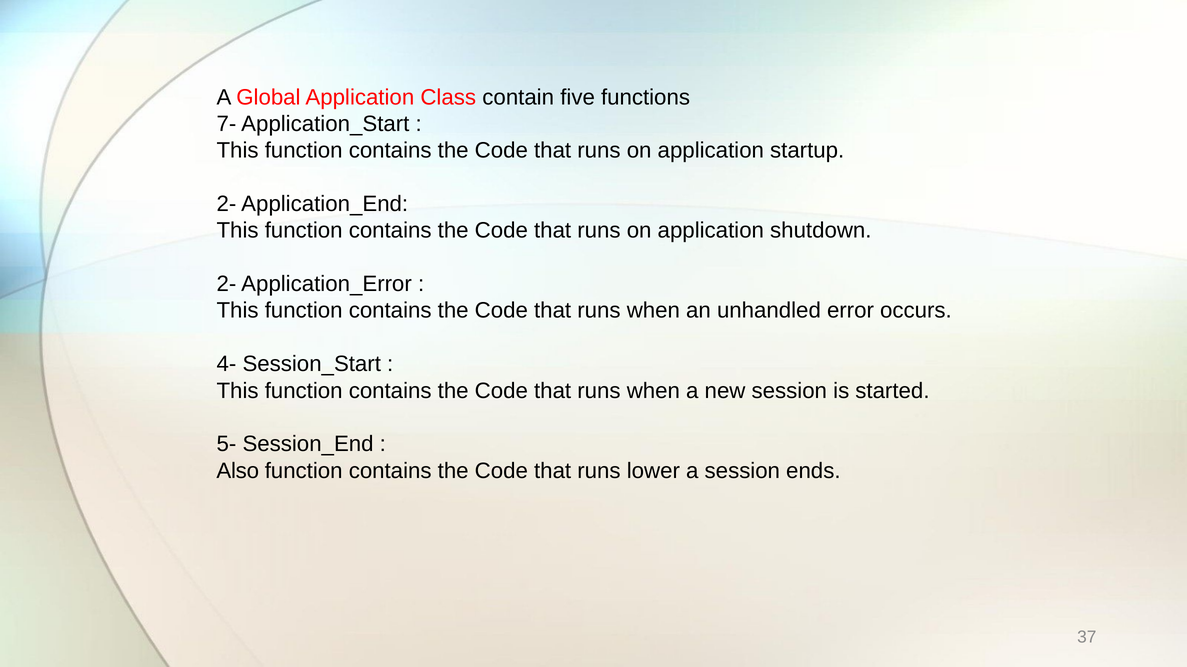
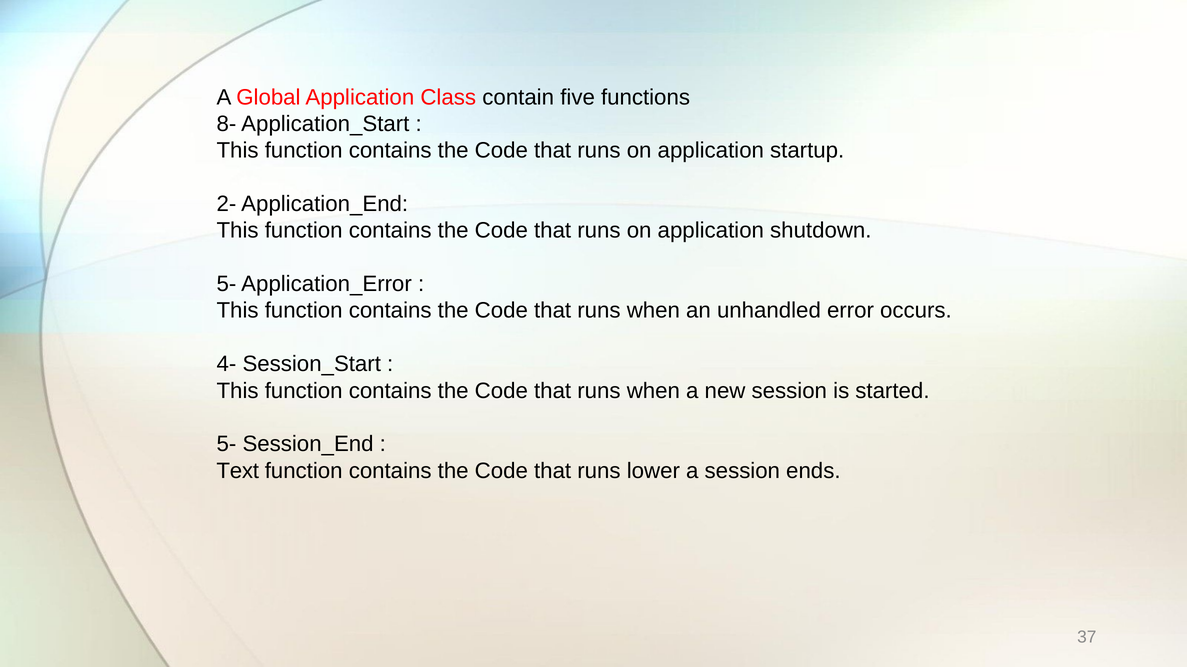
7-: 7- -> 8-
2- at (226, 284): 2- -> 5-
Also: Also -> Text
